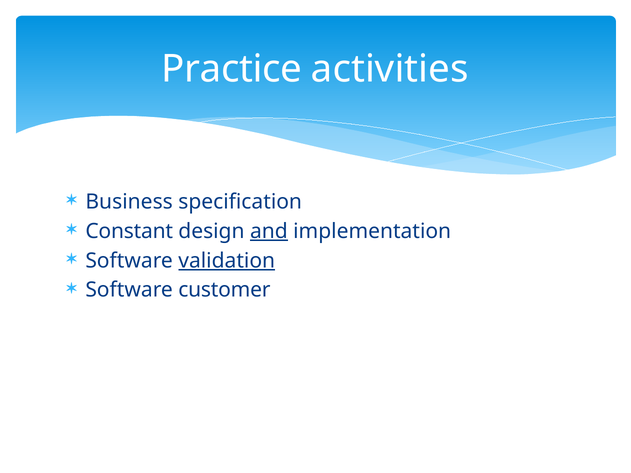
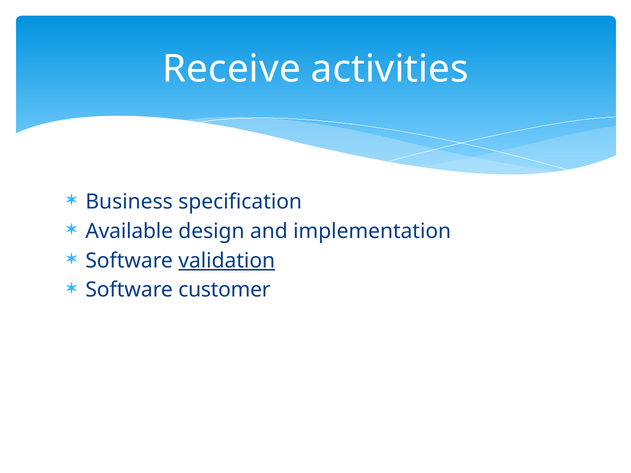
Practice: Practice -> Receive
Constant: Constant -> Available
and underline: present -> none
